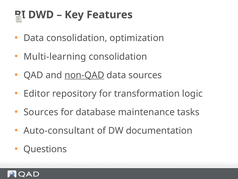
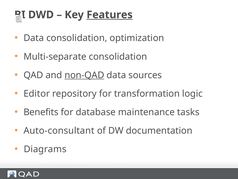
Features underline: none -> present
Multi-learning: Multi-learning -> Multi-separate
Sources at (41, 112): Sources -> Benefits
Questions: Questions -> Diagrams
